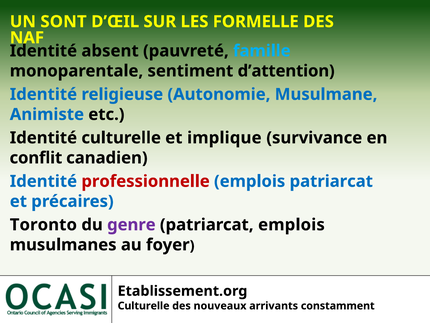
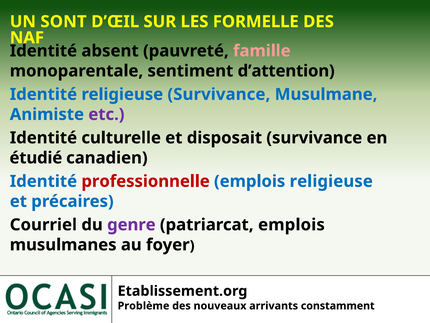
famille colour: light blue -> pink
religieuse Autonomie: Autonomie -> Survivance
etc colour: black -> purple
implique: implique -> disposait
conflit: conflit -> étudié
emplois patriarcat: patriarcat -> religieuse
Toronto: Toronto -> Courriel
Culturelle at (144, 305): Culturelle -> Problème
